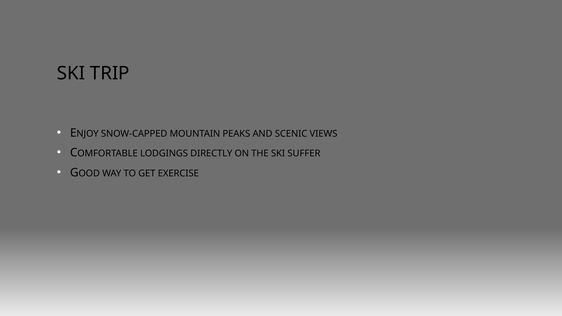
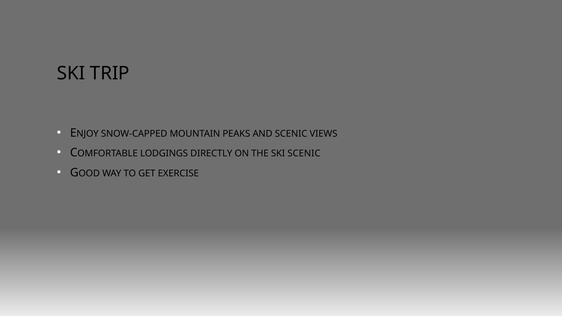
SKI SUFFER: SUFFER -> SCENIC
